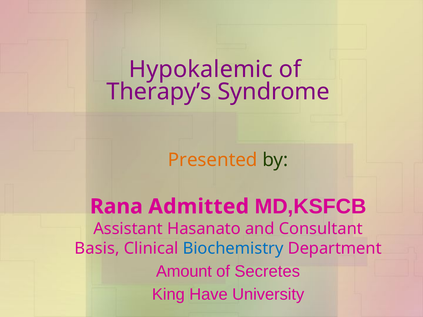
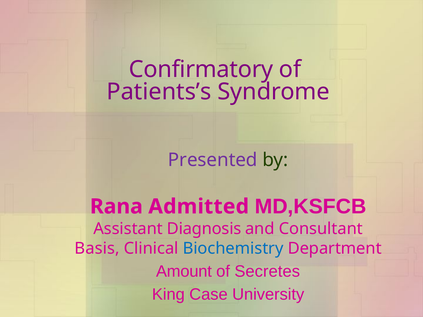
Hypokalemic: Hypokalemic -> Confirmatory
Therapy’s: Therapy’s -> Patients’s
Presented colour: orange -> purple
Hasanato: Hasanato -> Diagnosis
Have: Have -> Case
